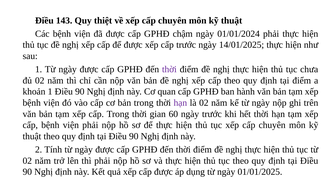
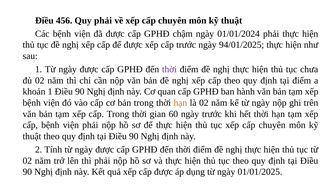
143: 143 -> 456
Quy thiệt: thiệt -> phải
14/01/2025: 14/01/2025 -> 94/01/2025
hạn at (180, 103) colour: purple -> orange
